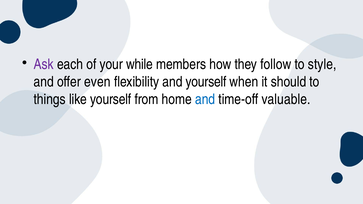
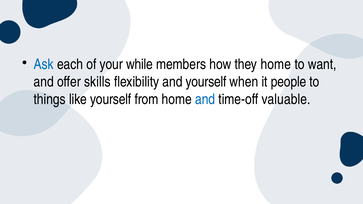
Ask colour: purple -> blue
they follow: follow -> home
style: style -> want
even: even -> skills
should: should -> people
